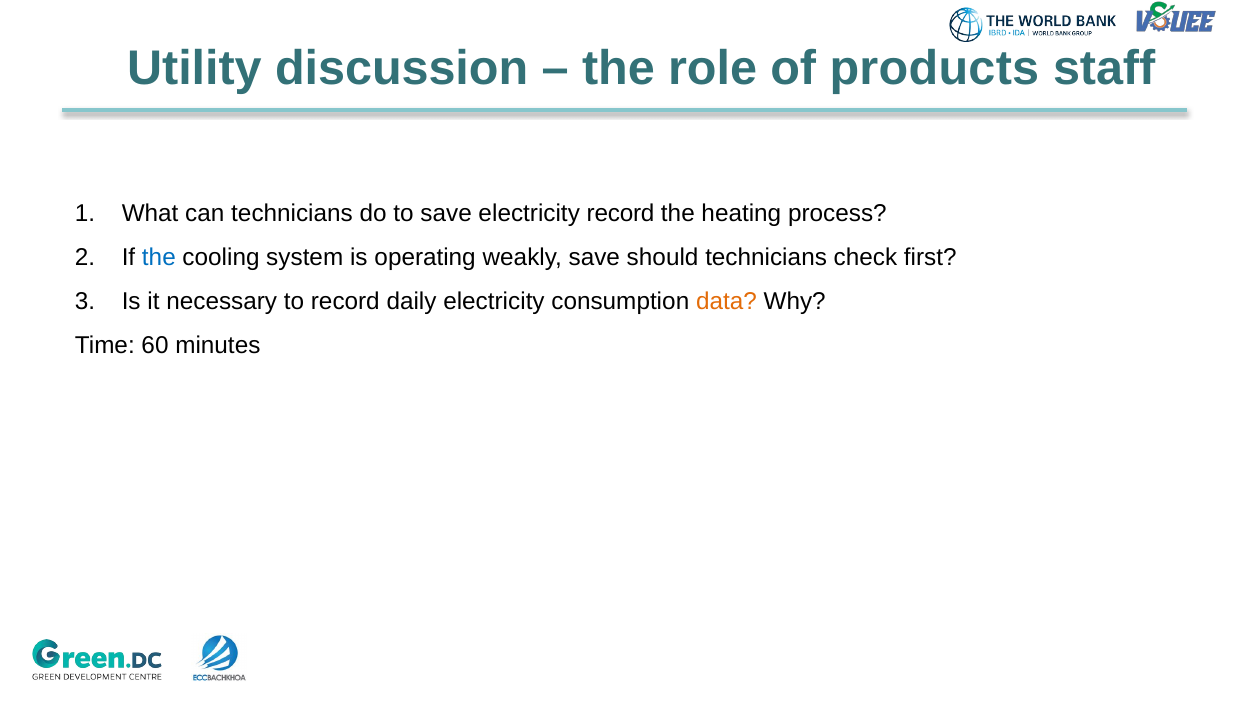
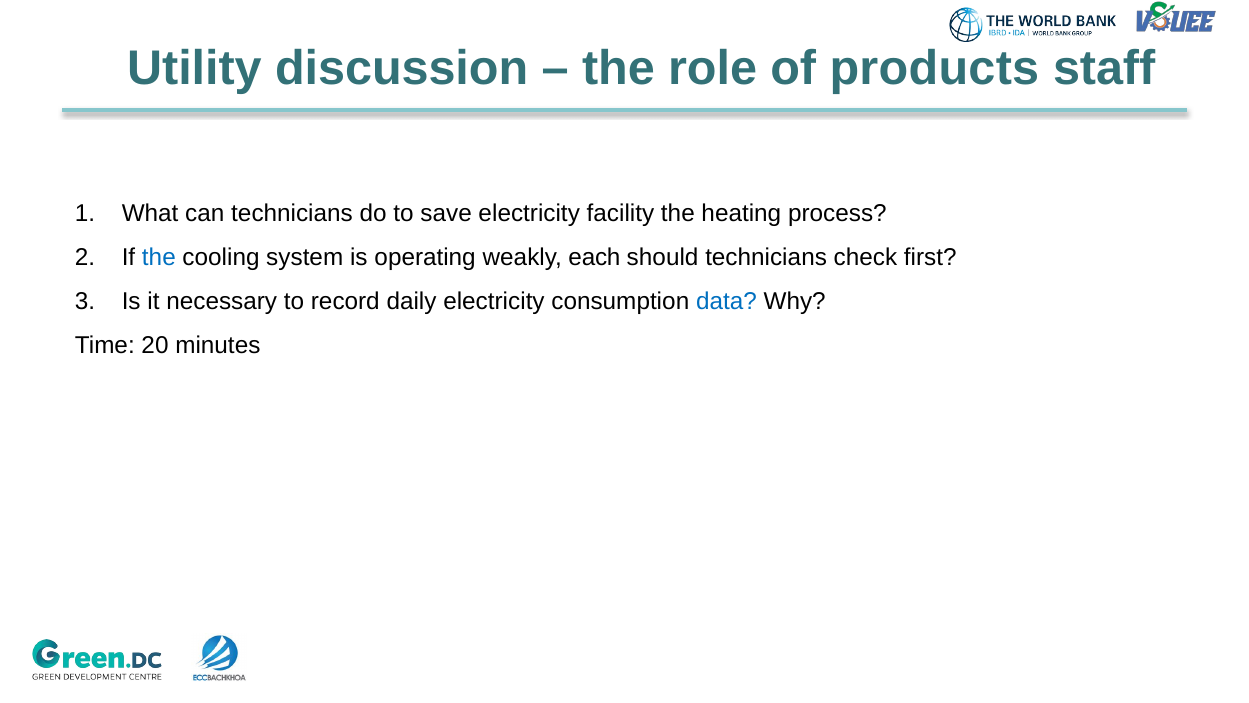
electricity record: record -> facility
weakly save: save -> each
data colour: orange -> blue
60: 60 -> 20
